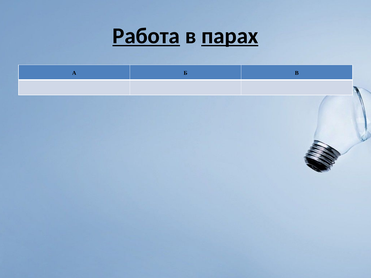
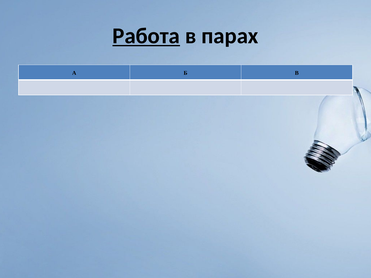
парах underline: present -> none
